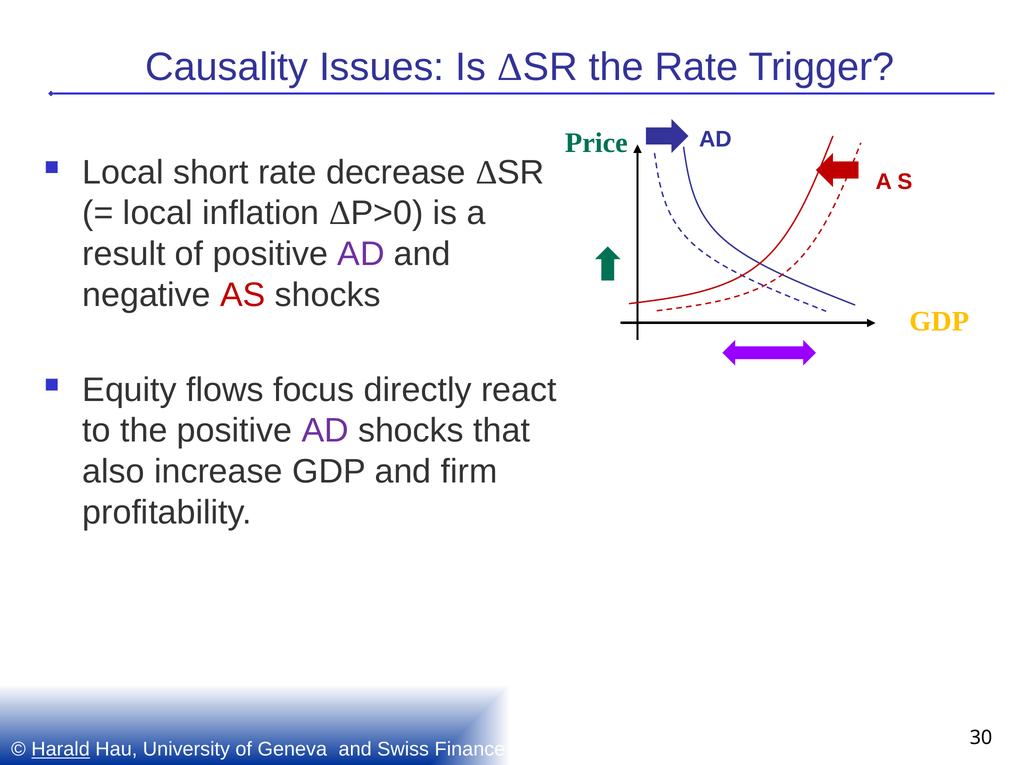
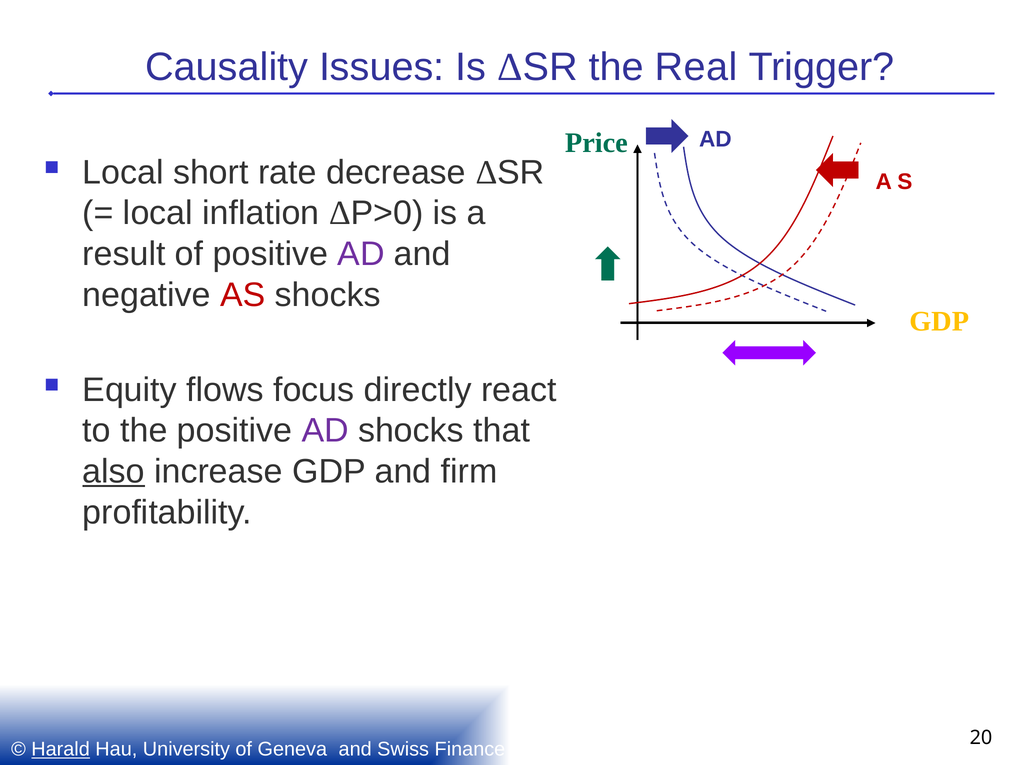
the Rate: Rate -> Real
also underline: none -> present
30: 30 -> 20
